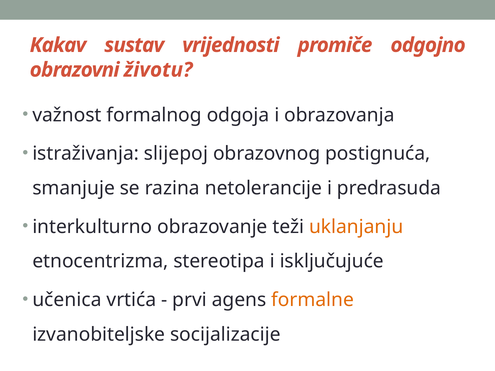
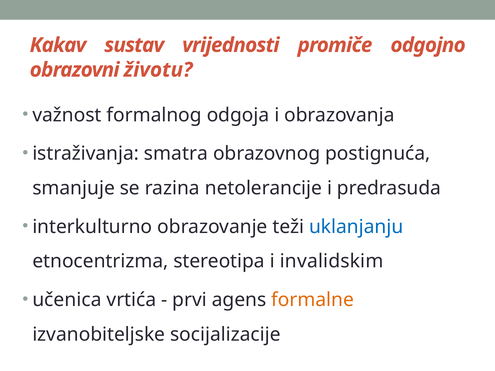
slijepoj: slijepoj -> smatra
uklanjanju colour: orange -> blue
isključujuće: isključujuće -> invalidskim
